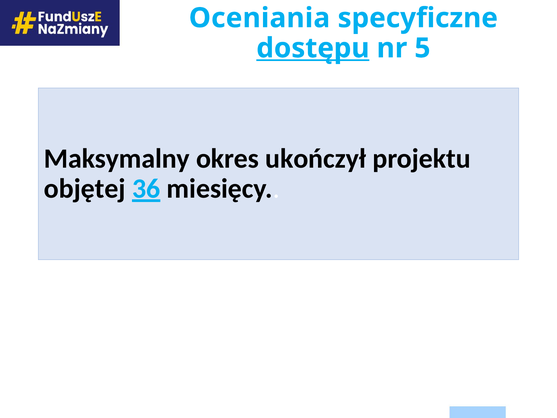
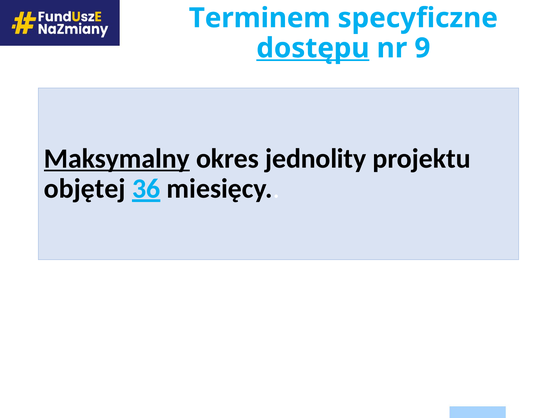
Oceniania: Oceniania -> Terminem
5: 5 -> 9
Maksymalny underline: none -> present
ukończył: ukończył -> jednolity
